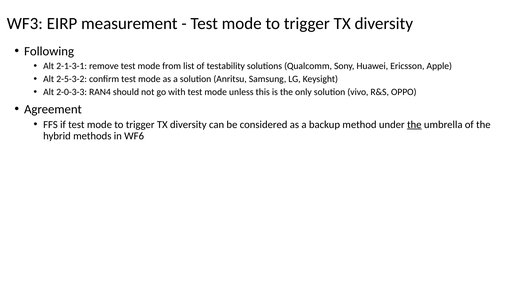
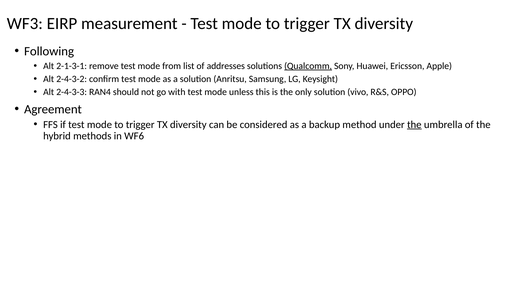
testability: testability -> addresses
Qualcomm underline: none -> present
2-5-3-2: 2-5-3-2 -> 2-4-3-2
2-0-3-3: 2-0-3-3 -> 2-4-3-3
